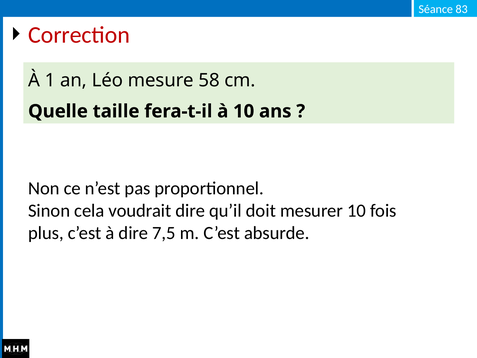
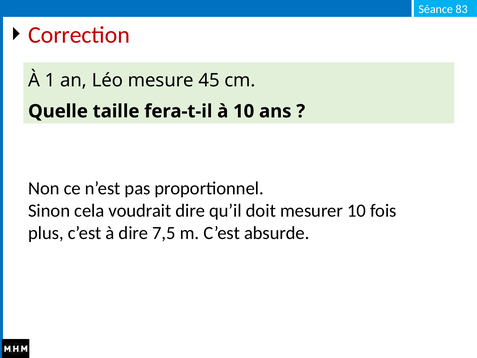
58: 58 -> 45
